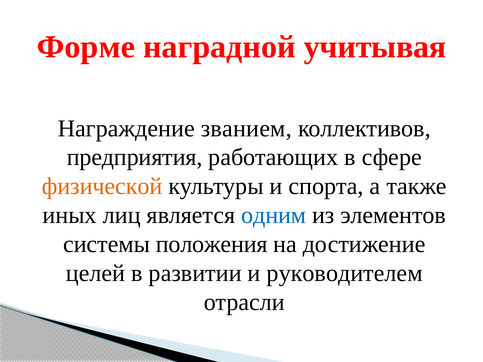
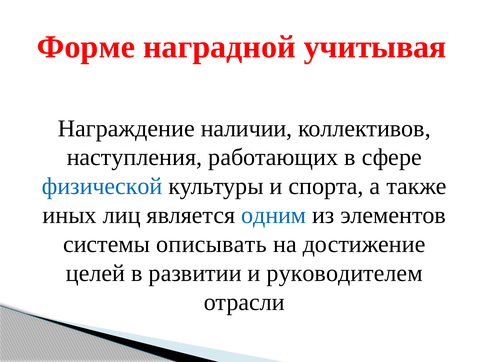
званием: званием -> наличии
предприятия: предприятия -> наступления
физической colour: orange -> blue
положения: положения -> описывать
